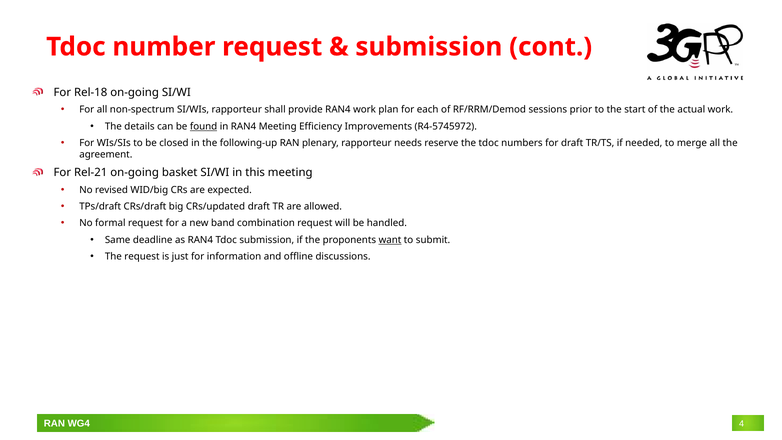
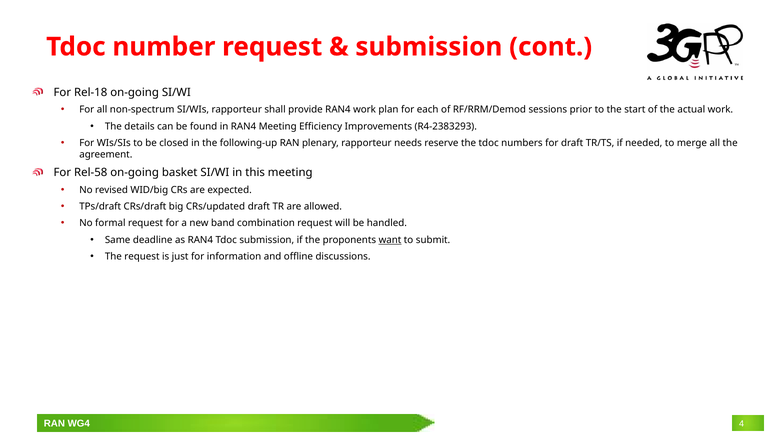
found underline: present -> none
R4-5745972: R4-5745972 -> R4-2383293
Rel-21: Rel-21 -> Rel-58
